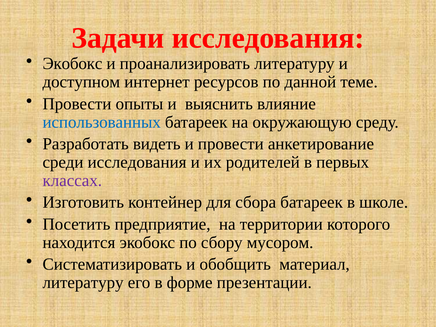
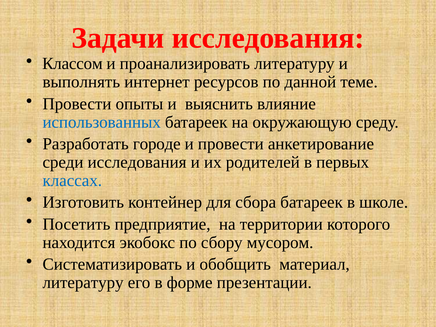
Экобокс at (72, 64): Экобокс -> Классом
доступном: доступном -> выполнять
видеть: видеть -> городе
классах colour: purple -> blue
